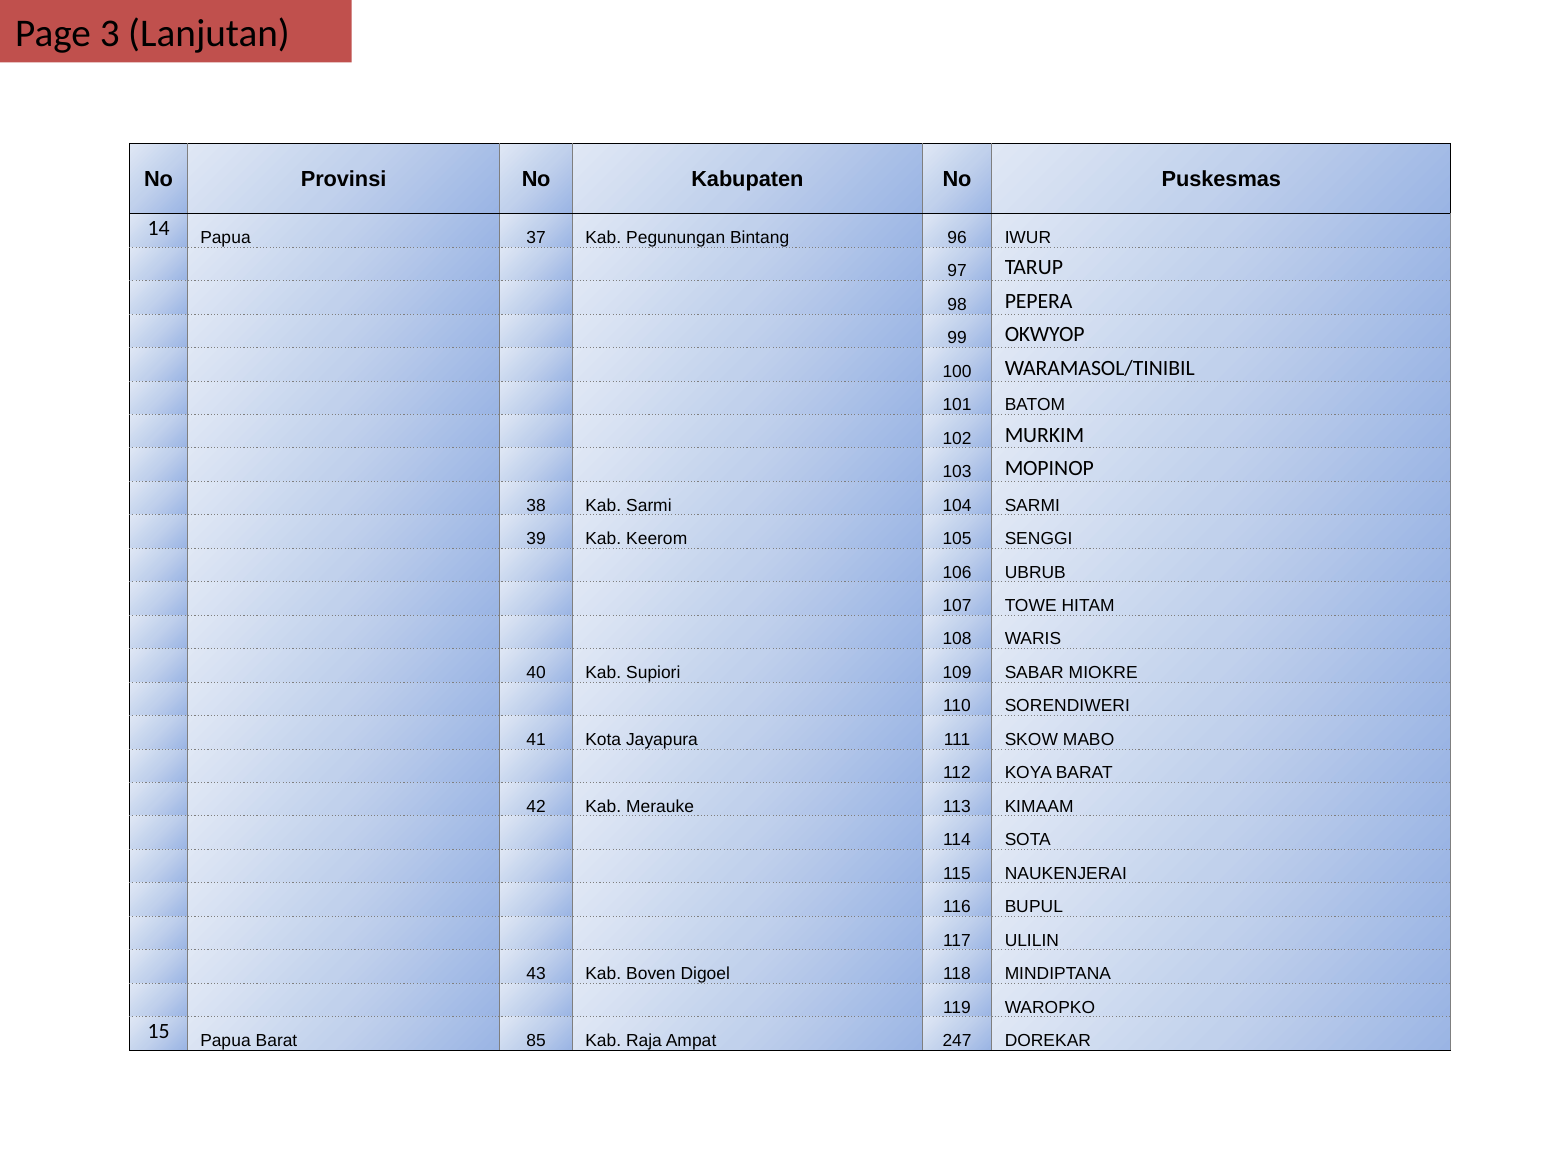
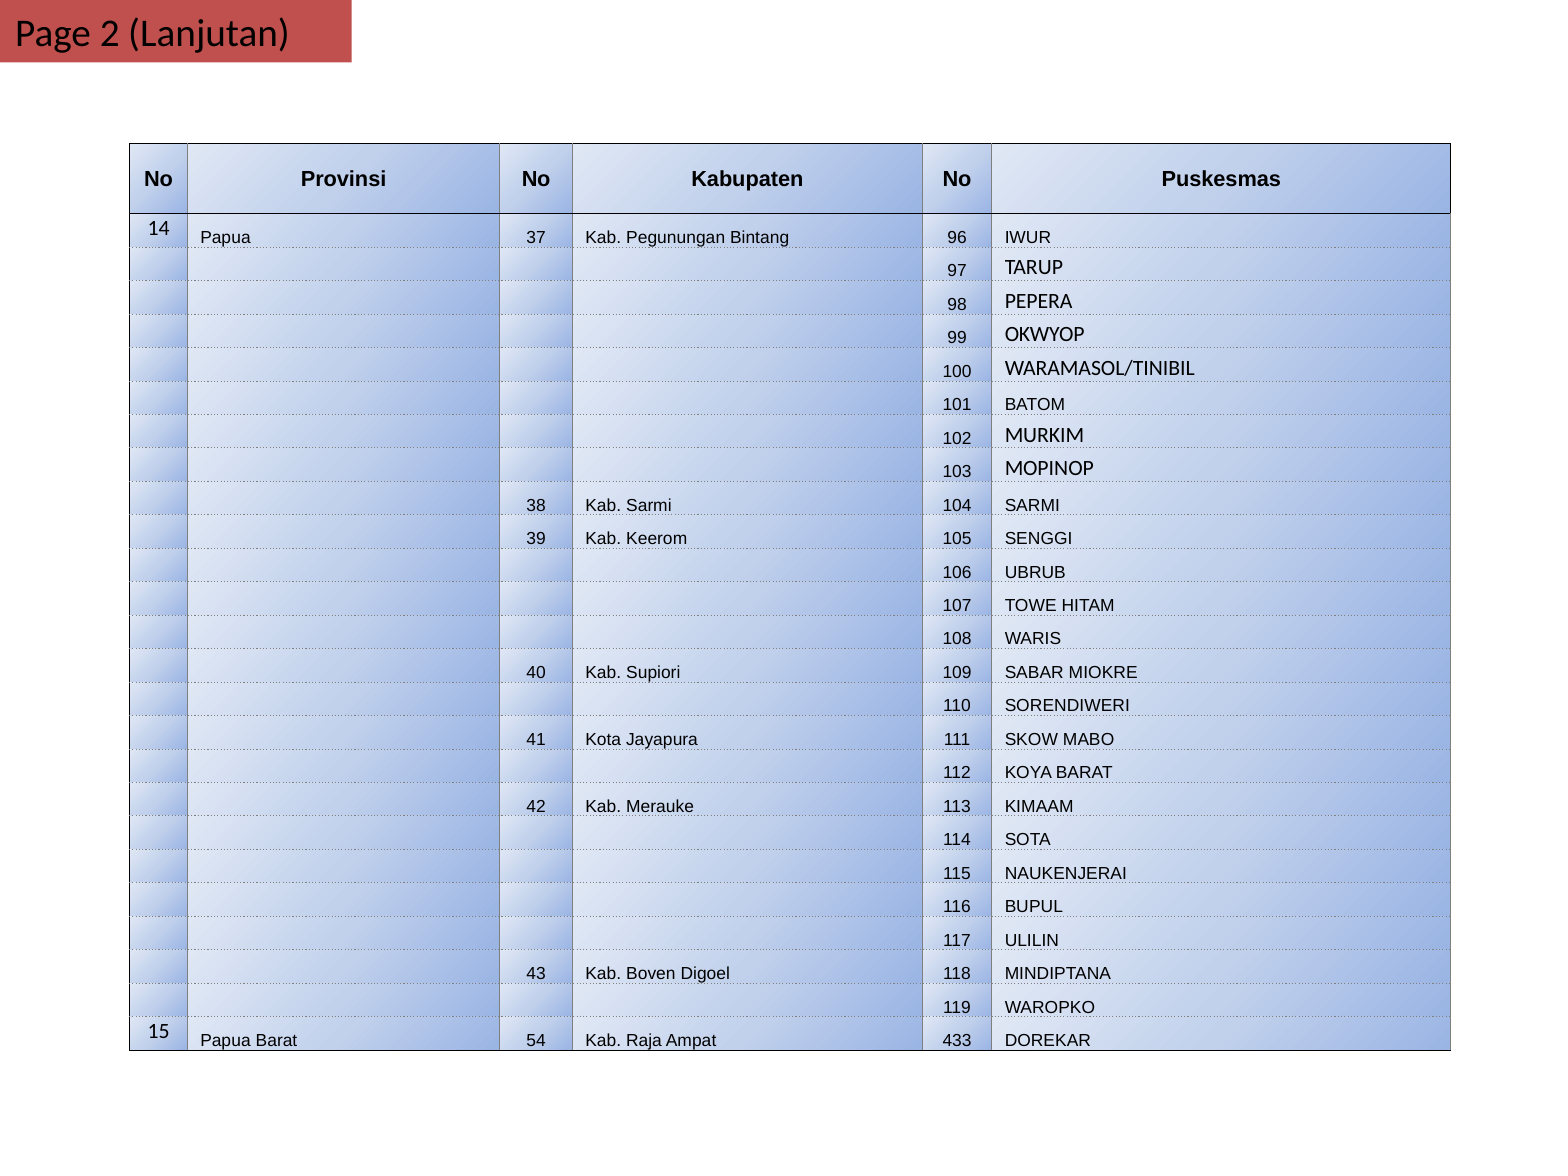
3: 3 -> 2
85: 85 -> 54
247: 247 -> 433
